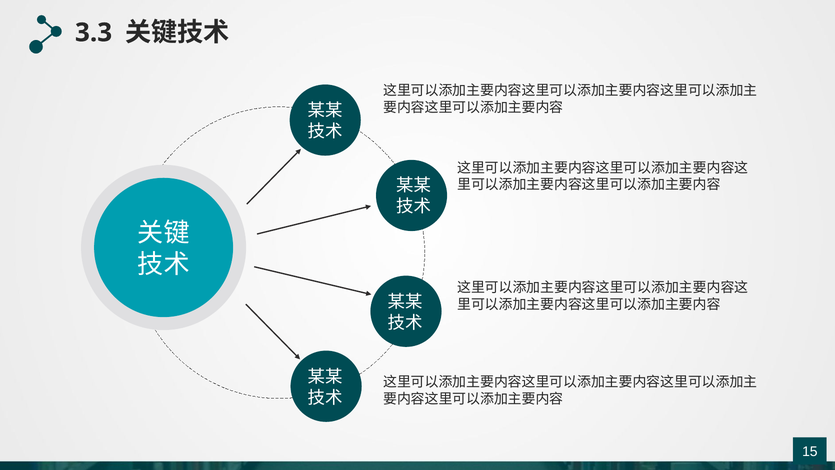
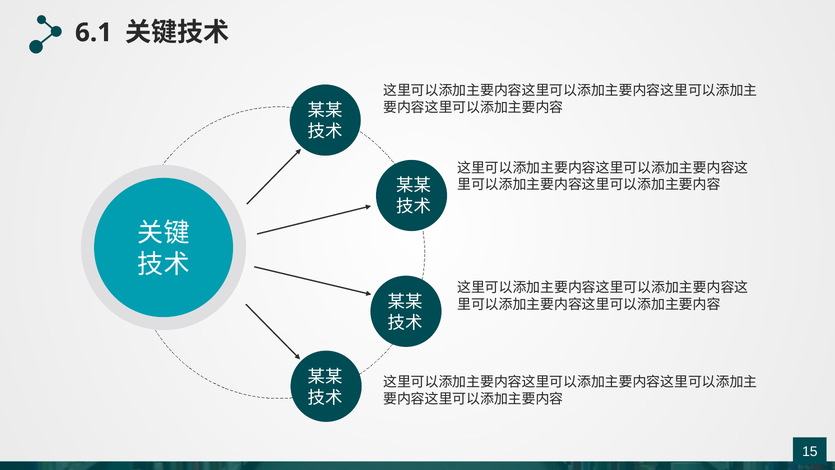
3.3: 3.3 -> 6.1
